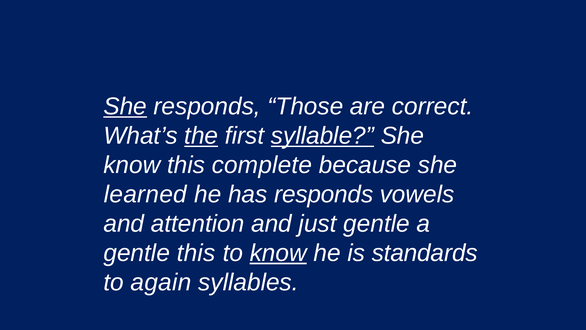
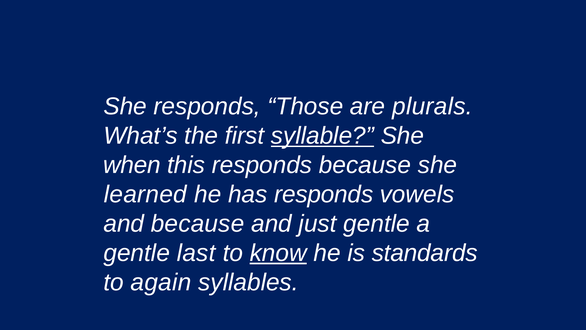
She at (125, 106) underline: present -> none
correct: correct -> plurals
the underline: present -> none
know at (132, 165): know -> when
this complete: complete -> responds
and attention: attention -> because
gentle this: this -> last
